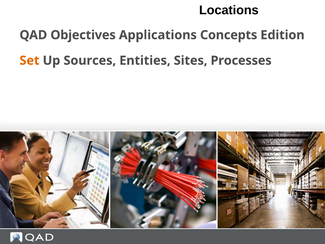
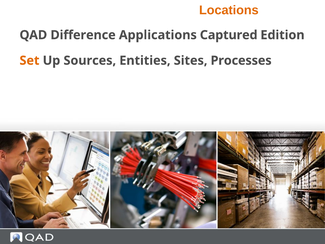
Locations colour: black -> orange
Objectives: Objectives -> Difference
Concepts: Concepts -> Captured
